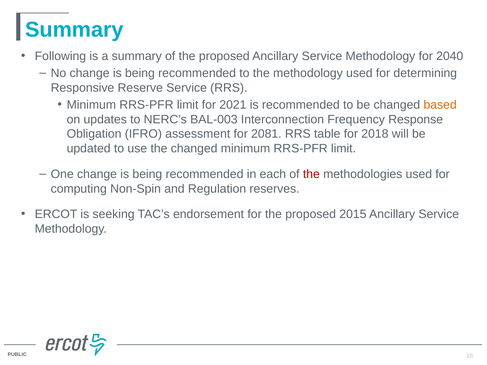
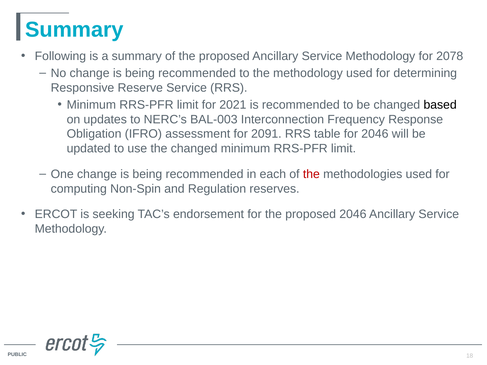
2040: 2040 -> 2078
based colour: orange -> black
2081: 2081 -> 2091
for 2018: 2018 -> 2046
proposed 2015: 2015 -> 2046
